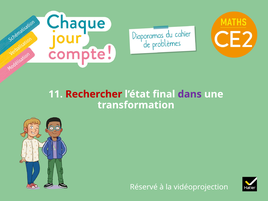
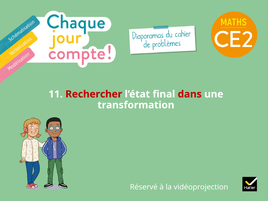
dans colour: purple -> red
